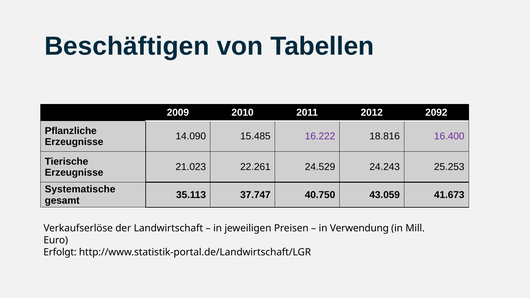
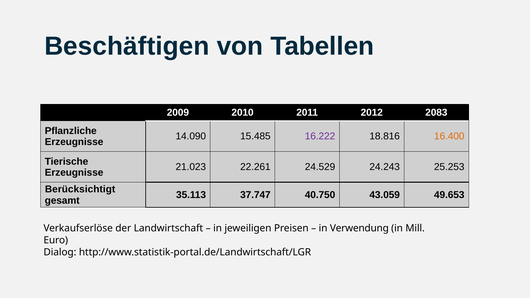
2092: 2092 -> 2083
16.400 colour: purple -> orange
Systematische: Systematische -> Berücksichtigt
41.673: 41.673 -> 49.653
Erfolgt: Erfolgt -> Dialog
